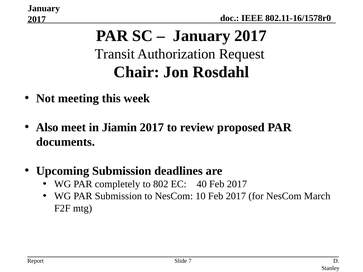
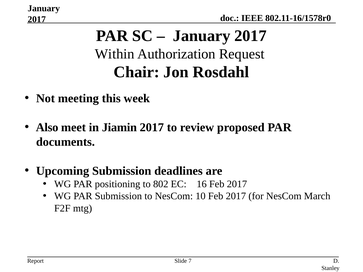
Transit: Transit -> Within
completely: completely -> positioning
40: 40 -> 16
